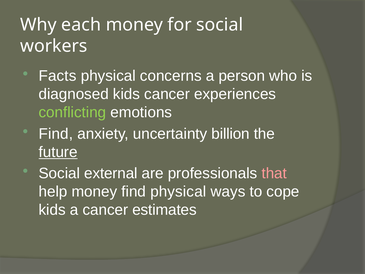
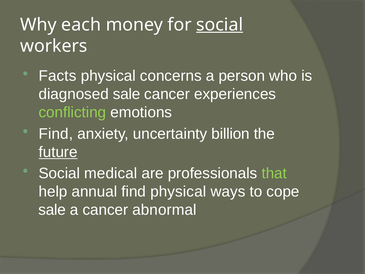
social at (220, 25) underline: none -> present
diagnosed kids: kids -> sale
external: external -> medical
that colour: pink -> light green
help money: money -> annual
kids at (52, 210): kids -> sale
estimates: estimates -> abnormal
